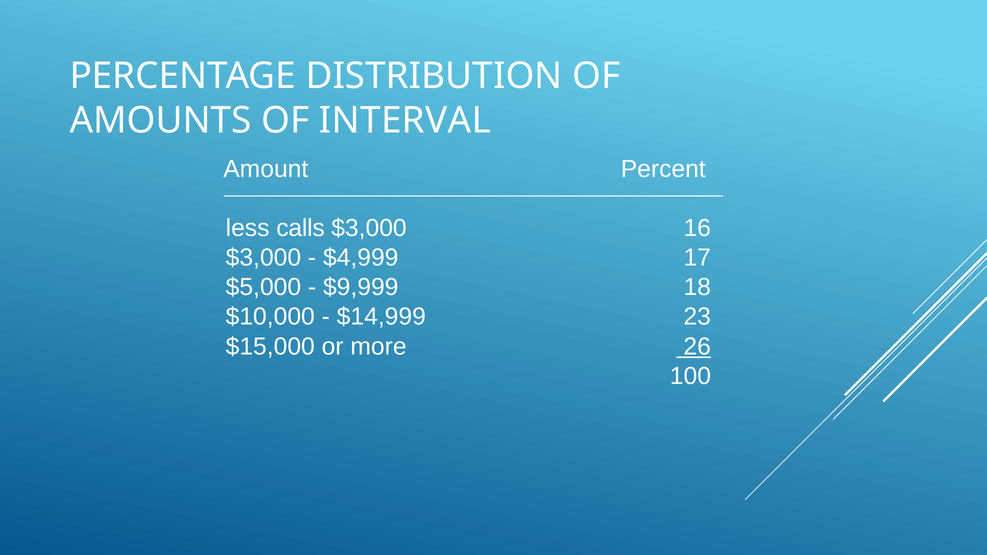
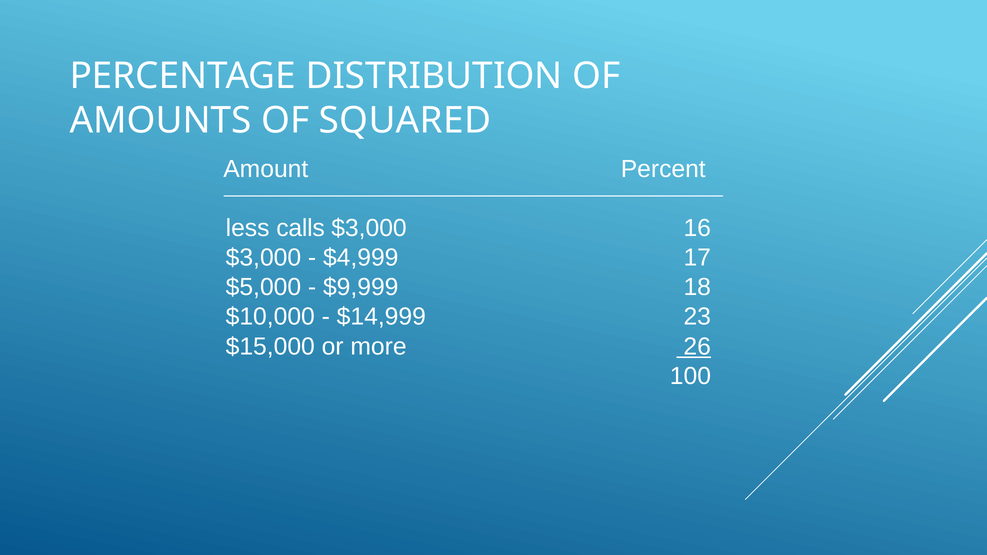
INTERVAL: INTERVAL -> SQUARED
